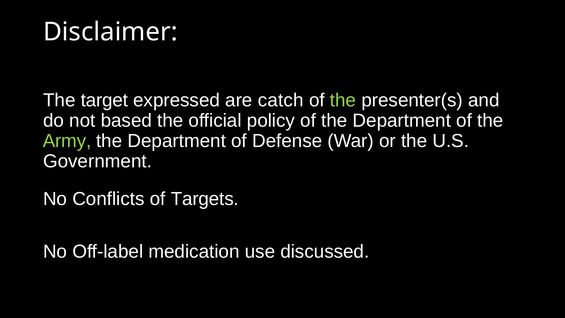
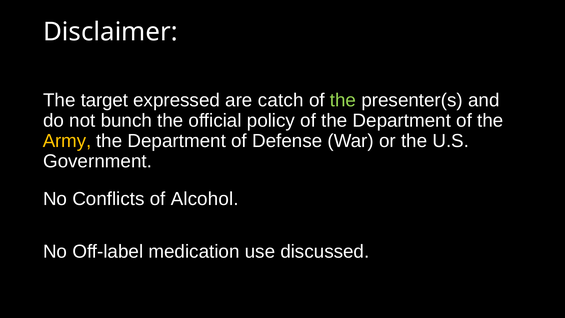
based: based -> bunch
Army colour: light green -> yellow
Targets: Targets -> Alcohol
